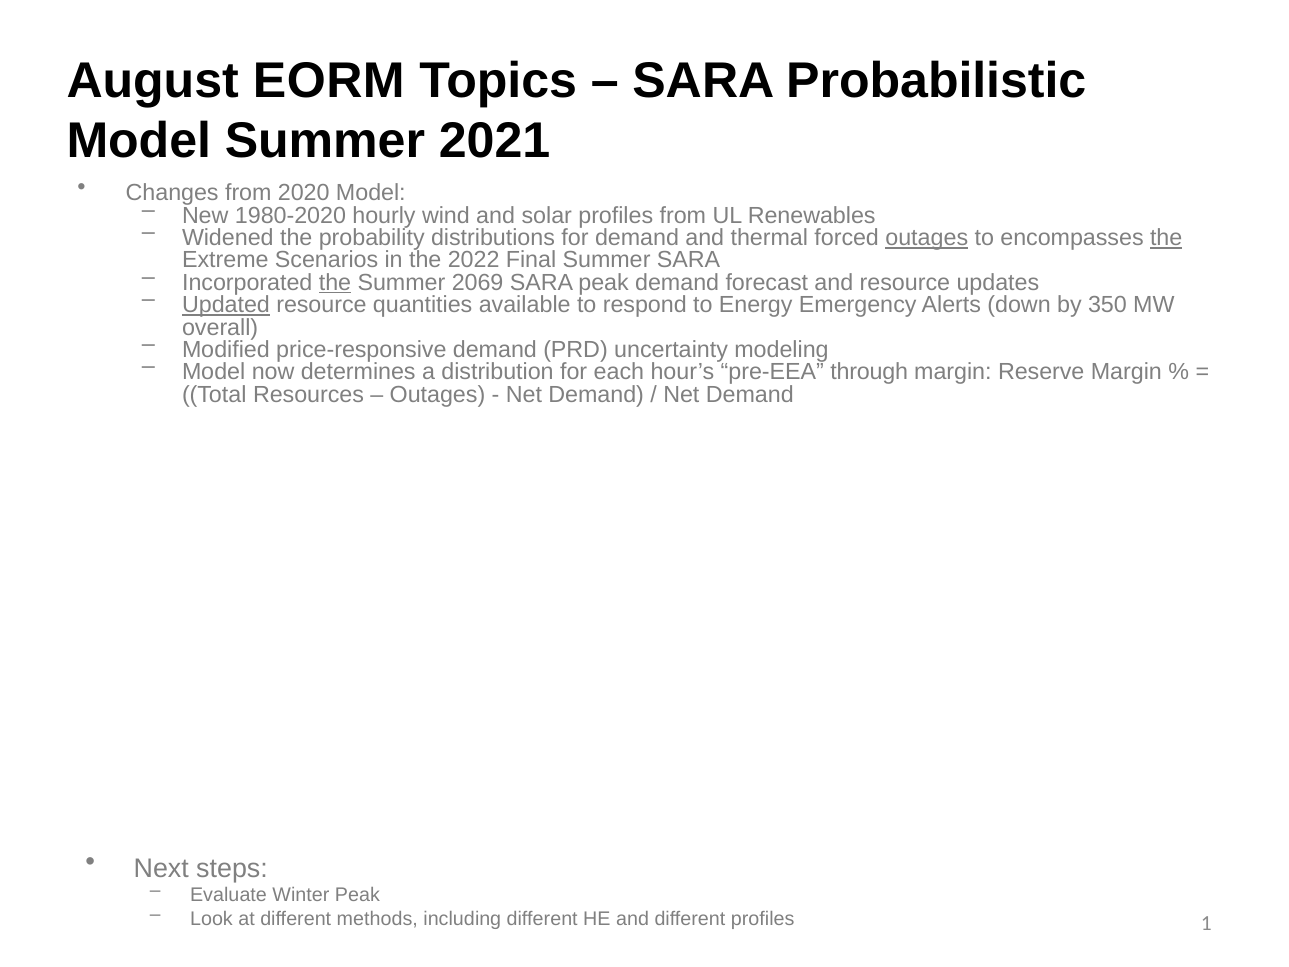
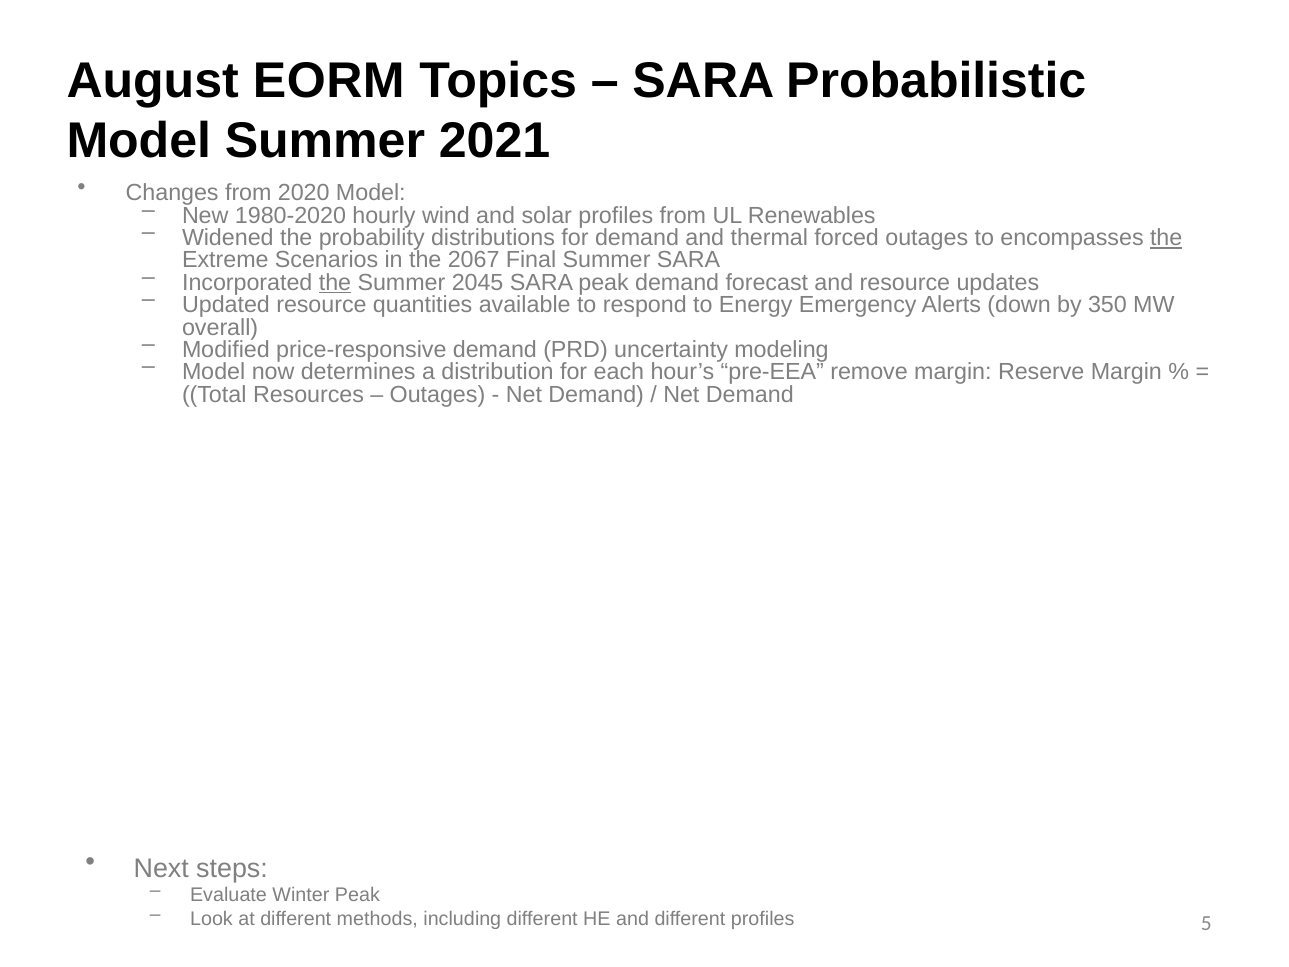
outages at (927, 238) underline: present -> none
2022: 2022 -> 2067
2069: 2069 -> 2045
Updated underline: present -> none
through: through -> remove
1: 1 -> 5
